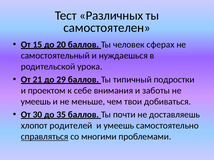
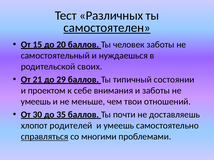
самостоятелен underline: none -> present
человек сферах: сферах -> заботы
урока: урока -> своих
подростки: подростки -> состоянии
добиваться: добиваться -> отношений
